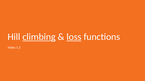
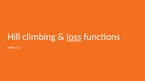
climbing underline: present -> none
